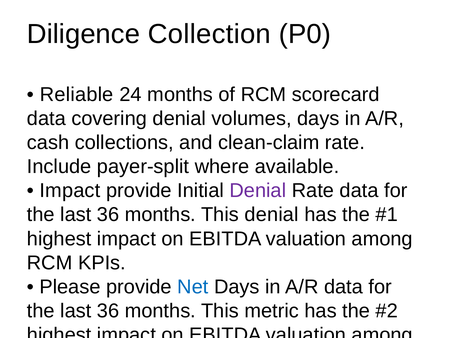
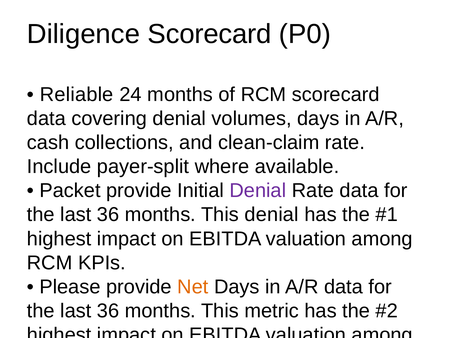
Diligence Collection: Collection -> Scorecard
Impact at (70, 190): Impact -> Packet
Net at (193, 286) colour: blue -> orange
